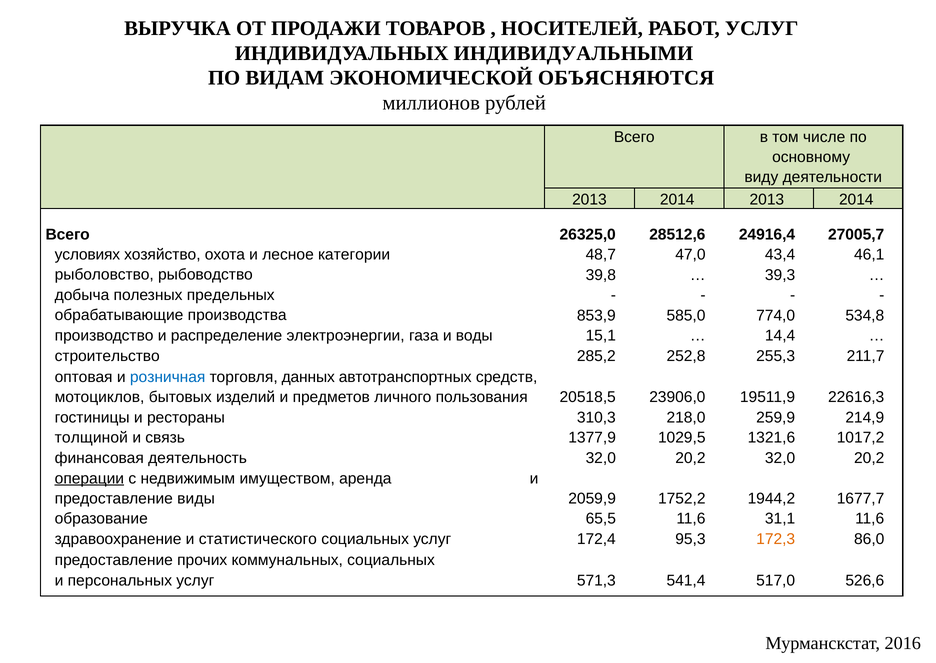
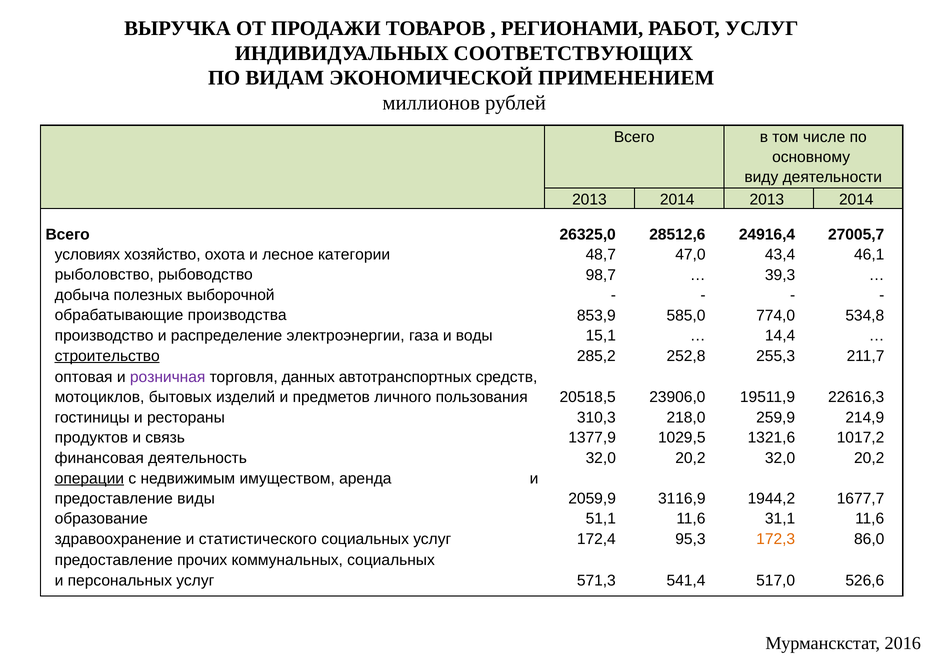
НОСИТЕЛЕЙ: НОСИТЕЛЕЙ -> РЕГИОНАМИ
ИНДИВИДУАЛЬНЫМИ: ИНДИВИДУАЛЬНЫМИ -> СООТВЕТСТВУЮЩИХ
ОБЪЯСНЯЮТСЯ: ОБЪЯСНЯЮТСЯ -> ПРИМЕНЕНИЕМ
39,8: 39,8 -> 98,7
предельных: предельных -> выборочной
строительство underline: none -> present
розничная colour: blue -> purple
толщиной: толщиной -> продуктов
1752,2: 1752,2 -> 3116,9
65,5: 65,5 -> 51,1
